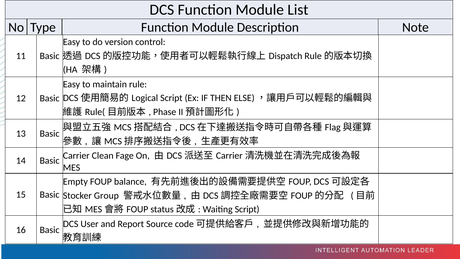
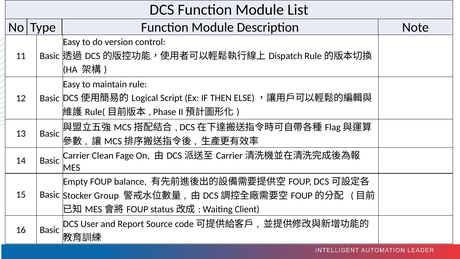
Waiting Script: Script -> Client
